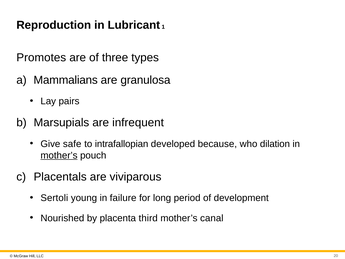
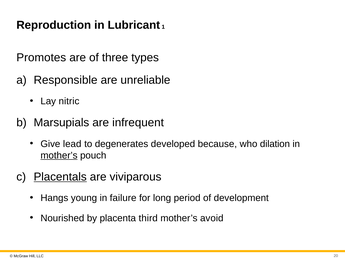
Mammalians: Mammalians -> Responsible
granulosa: granulosa -> unreliable
pairs: pairs -> nitric
safe: safe -> lead
intrafallopian: intrafallopian -> degenerates
Placentals underline: none -> present
Sertoli: Sertoli -> Hangs
canal: canal -> avoid
